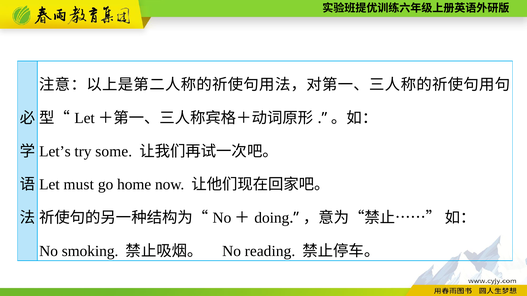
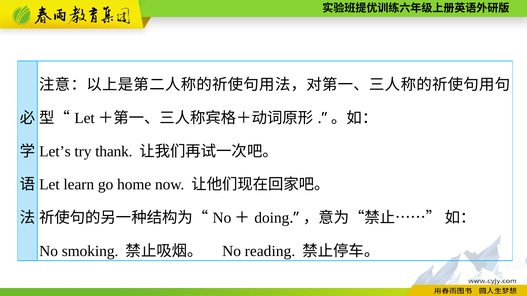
some: some -> thank
must: must -> learn
